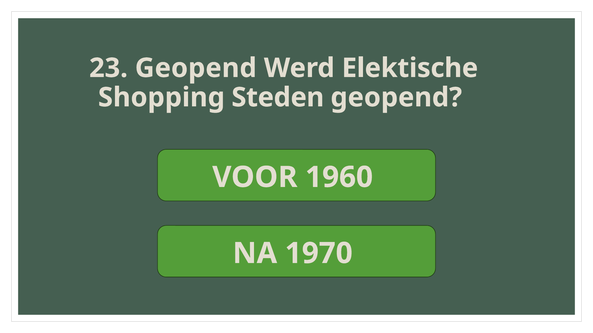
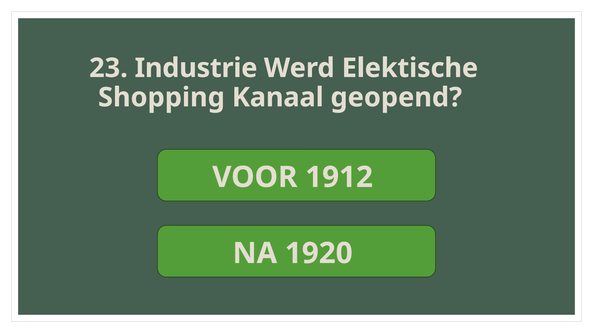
23 Geopend: Geopend -> Industrie
Steden: Steden -> Kanaal
1960: 1960 -> 1912
1970: 1970 -> 1920
